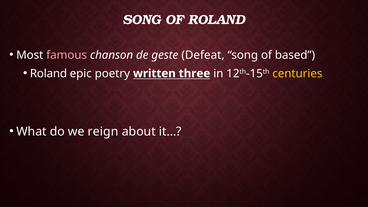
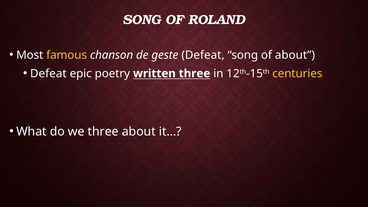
famous colour: pink -> yellow
of based: based -> about
Roland at (48, 73): Roland -> Defeat
we reign: reign -> three
